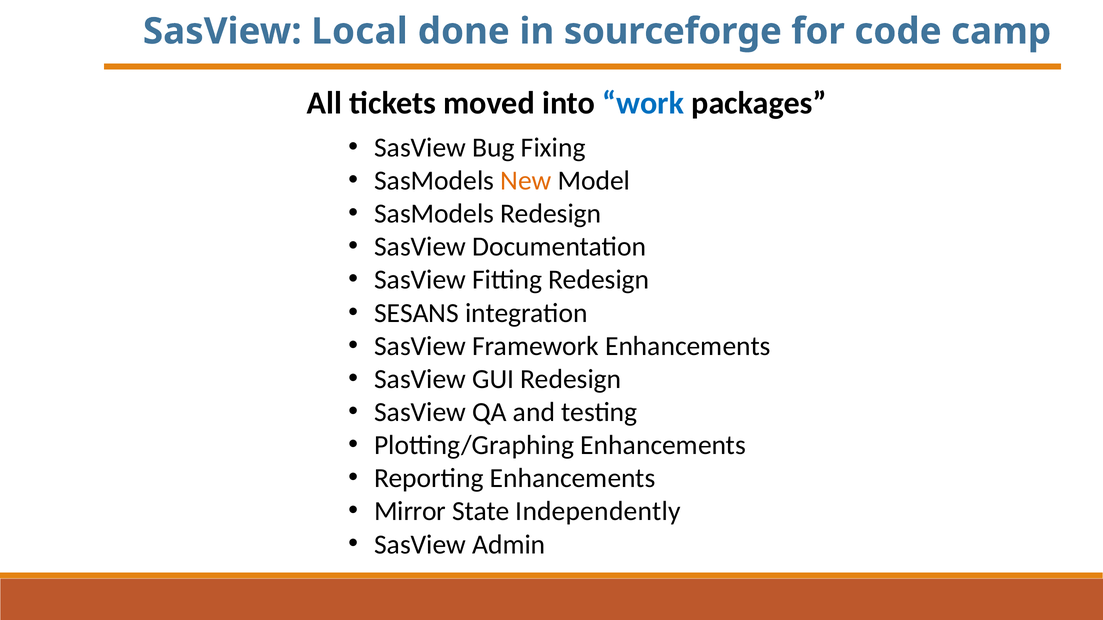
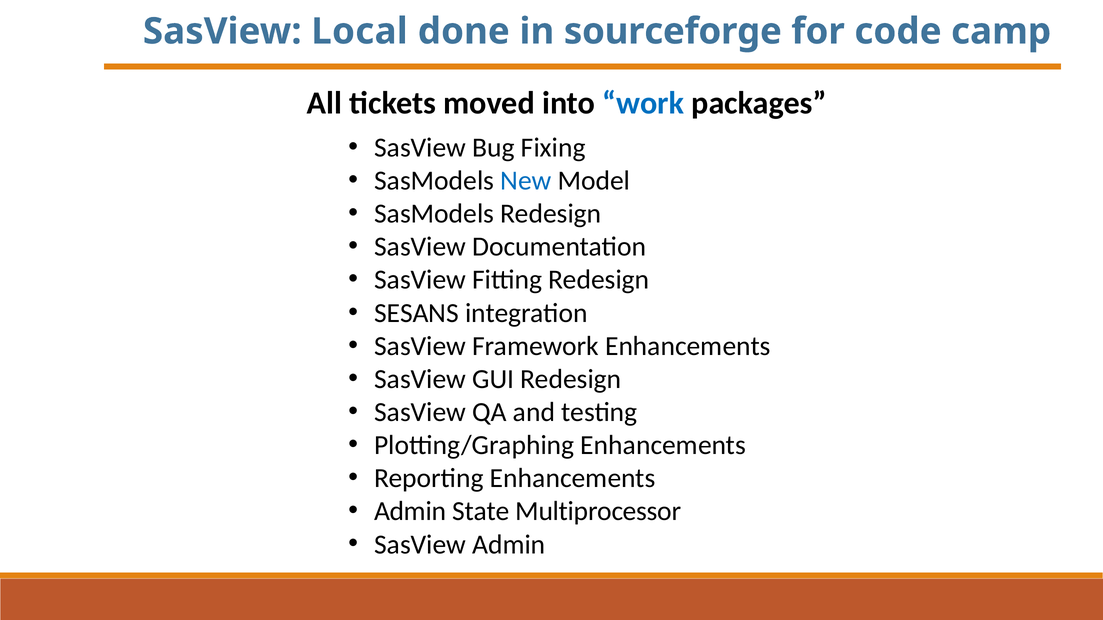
New colour: orange -> blue
Mirror at (410, 512): Mirror -> Admin
Independently: Independently -> Multiprocessor
